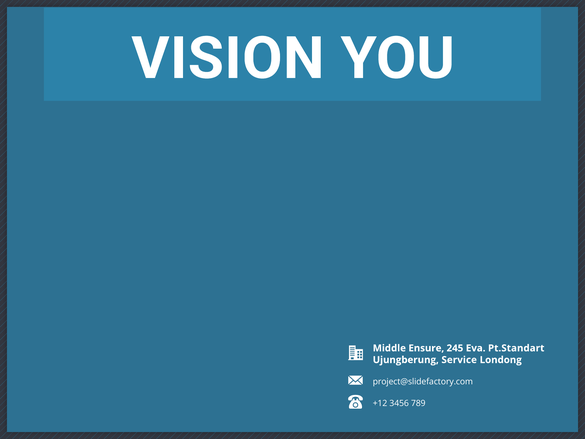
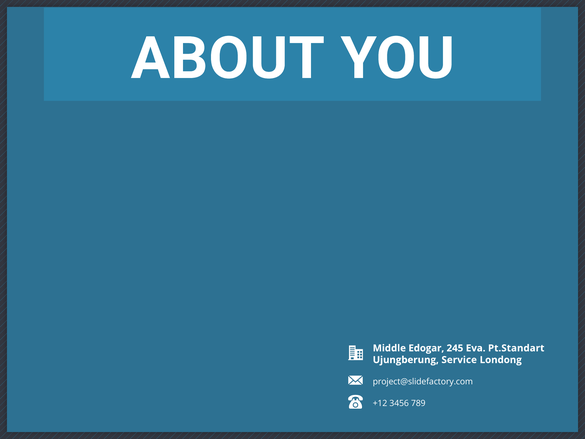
VISION: VISION -> ABOUT
Ensure: Ensure -> Edogar
